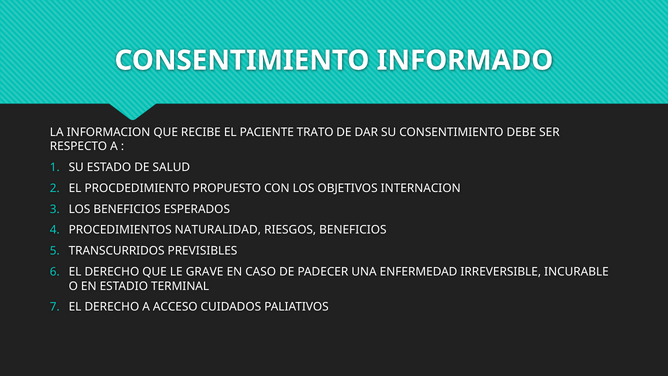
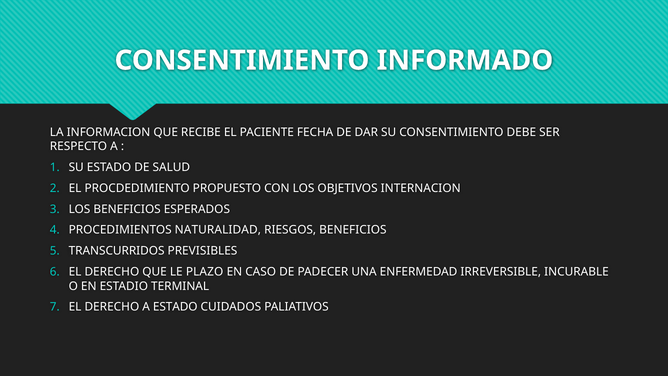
TRATO: TRATO -> FECHA
GRAVE: GRAVE -> PLAZO
A ACCESO: ACCESO -> ESTADO
